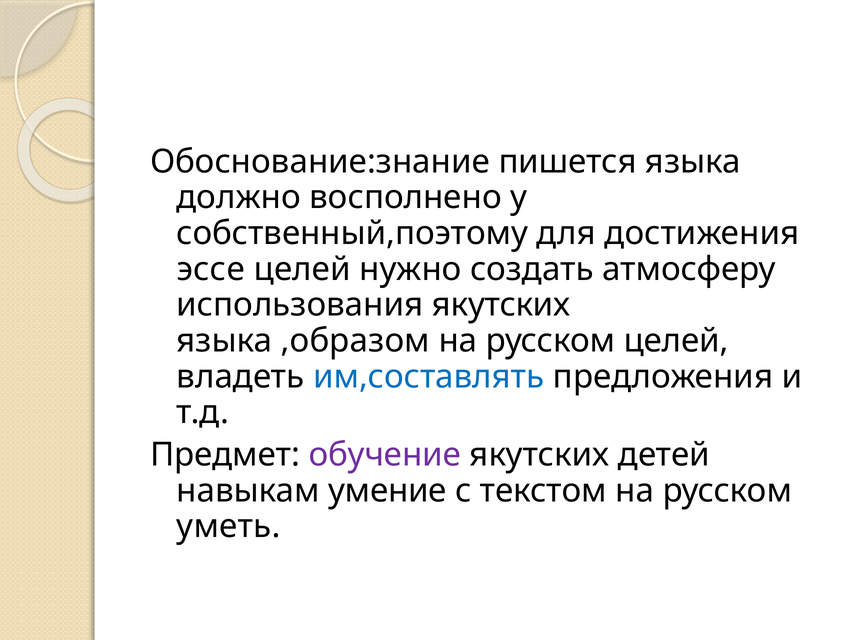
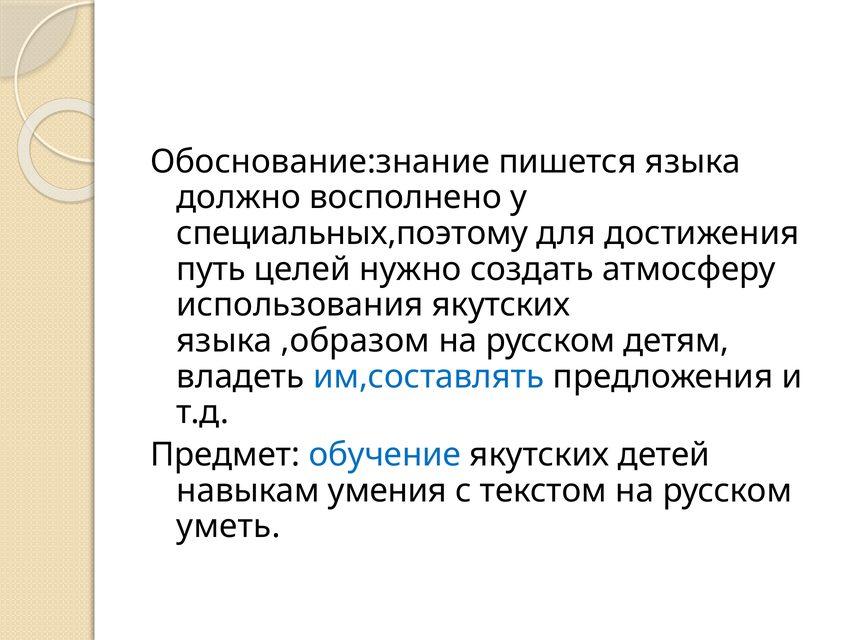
собственный,поэтому: собственный,поэтому -> специальных,поэтому
эссе: эссе -> путь
русском целей: целей -> детям
обучение colour: purple -> blue
умение: умение -> умения
